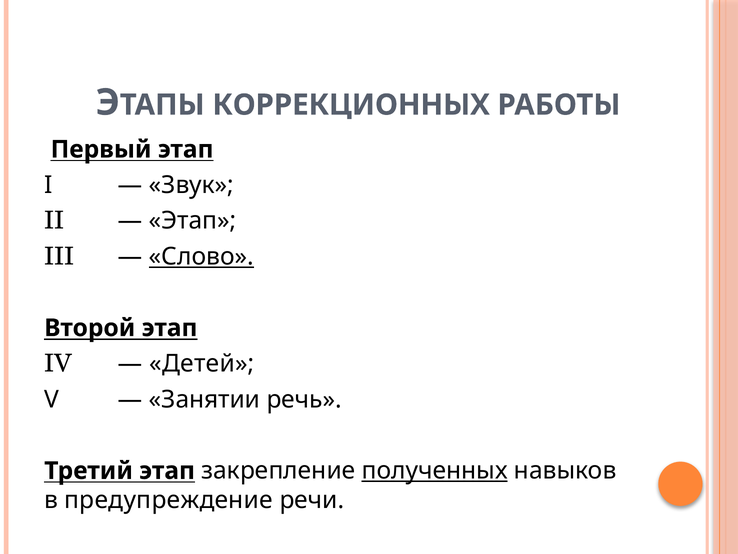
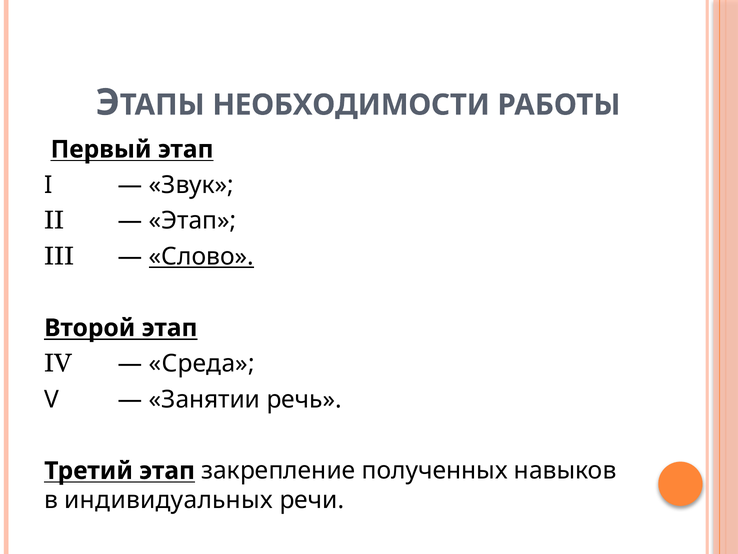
КОРРЕКЦИОННЫХ: КОРРЕКЦИОННЫХ -> НЕОБХОДИМОСТИ
Детей: Детей -> Среда
полученных underline: present -> none
предупреждение: предупреждение -> индивидуальных
